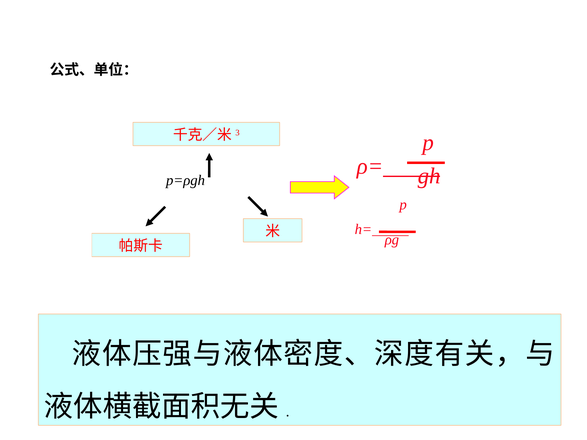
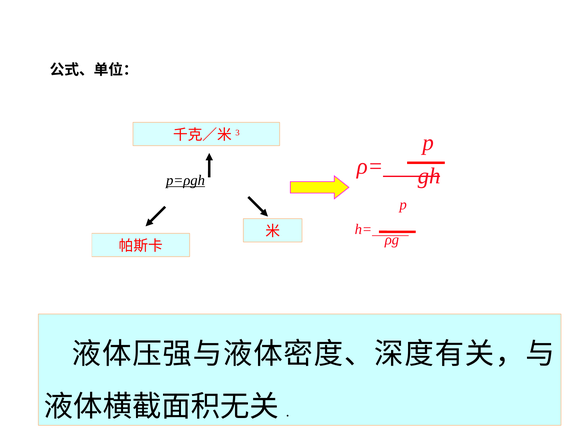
p=ρgh underline: none -> present
